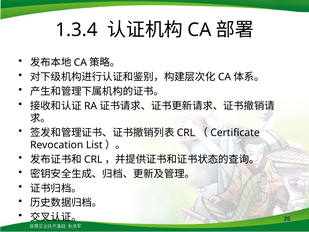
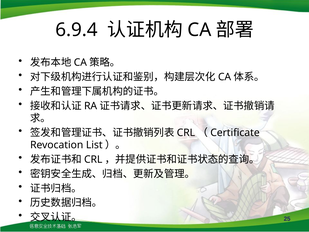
1.3.4: 1.3.4 -> 6.9.4
